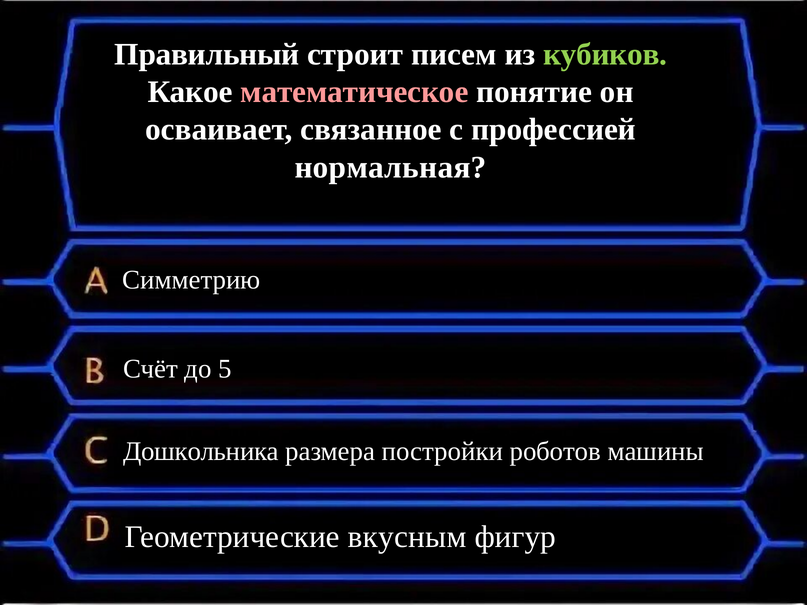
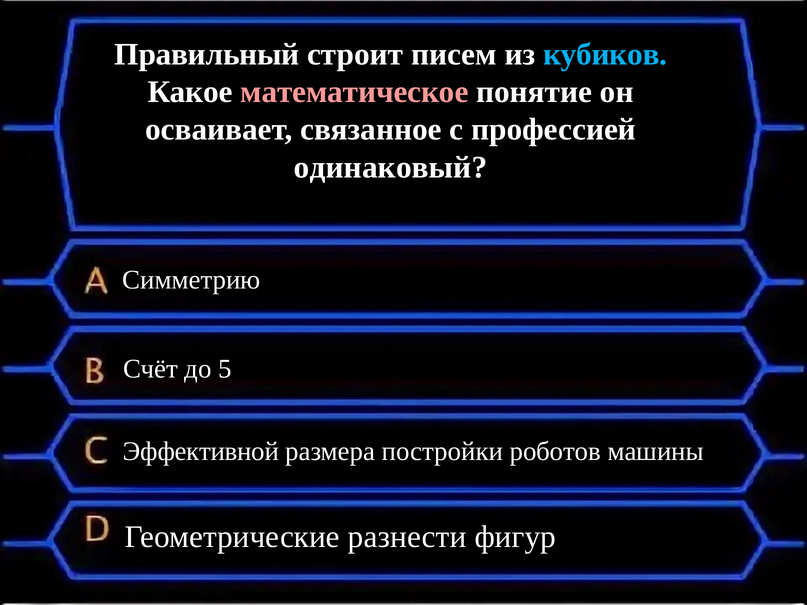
кубиков colour: light green -> light blue
нормальная: нормальная -> одинаковый
Дошкольника: Дошкольника -> Эффективной
вкусным: вкусным -> разнести
